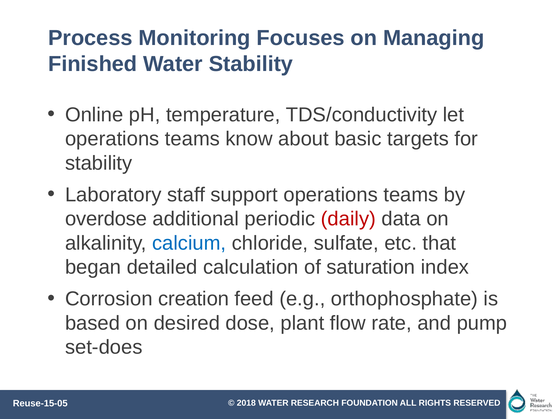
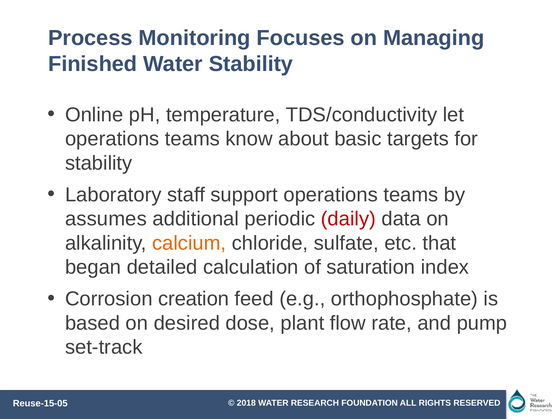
overdose: overdose -> assumes
calcium colour: blue -> orange
set-does: set-does -> set-track
